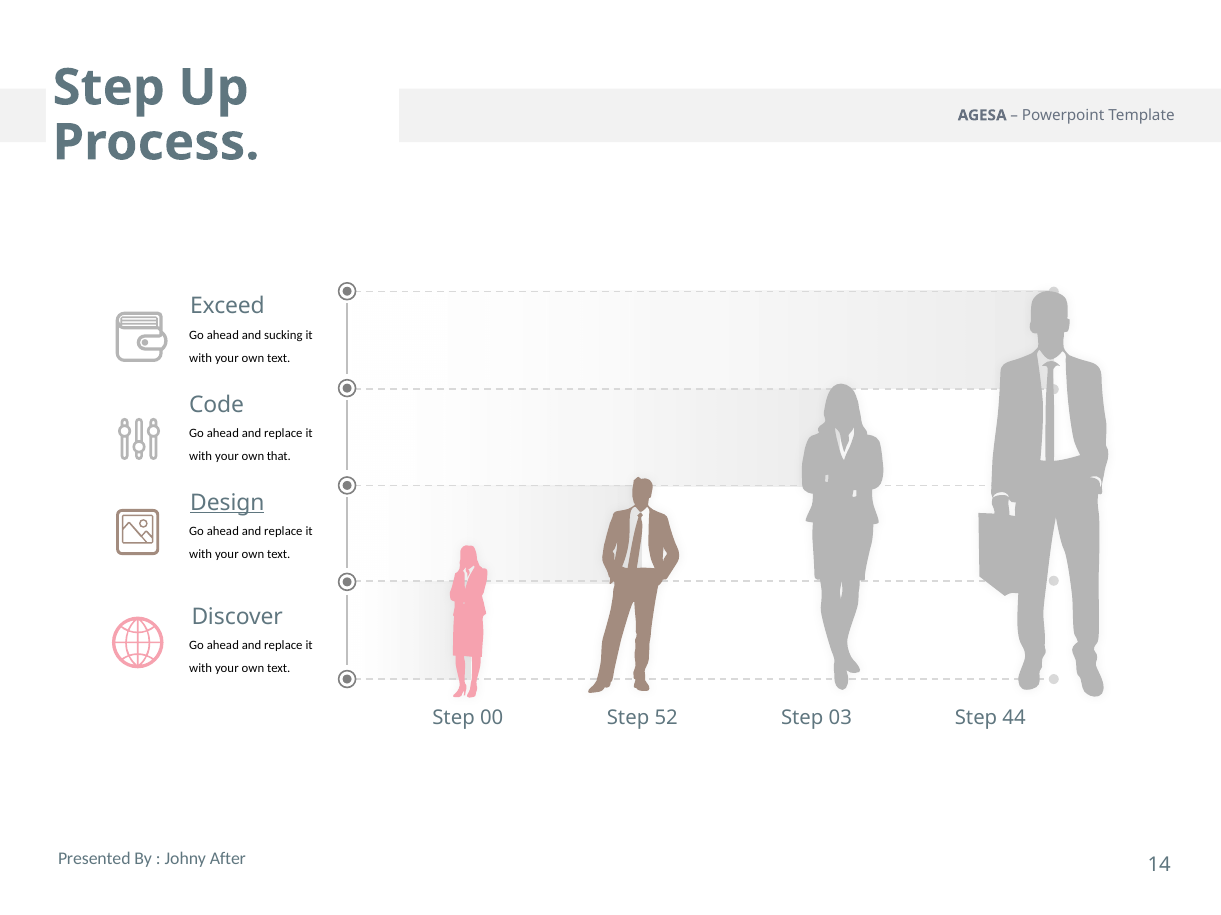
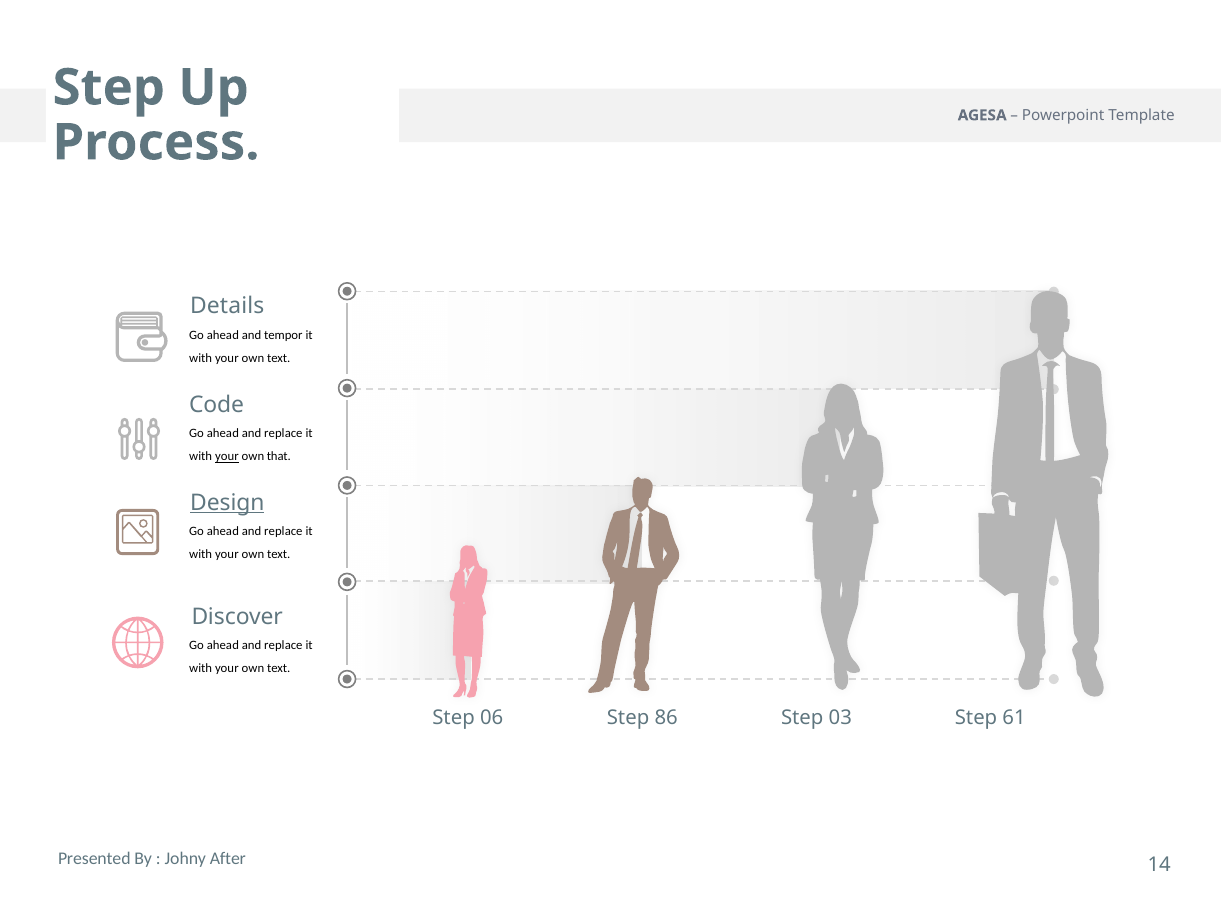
Exceed: Exceed -> Details
sucking: sucking -> tempor
your at (227, 457) underline: none -> present
00: 00 -> 06
52: 52 -> 86
44: 44 -> 61
